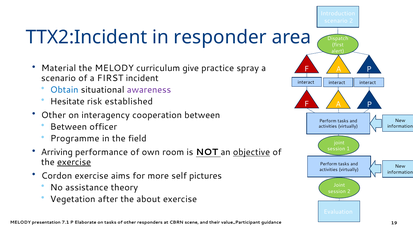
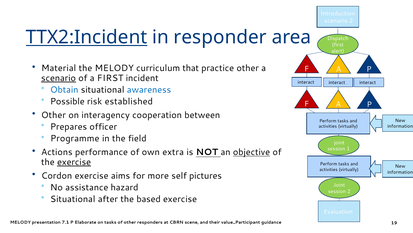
TTX2:Incident underline: none -> present
give: give -> that
practice spray: spray -> other
scenario at (59, 78) underline: none -> present
awareness colour: purple -> blue
Hesitate: Hesitate -> Possible
Between at (69, 127): Between -> Prepares
Arriving: Arriving -> Actions
room: room -> extra
theory: theory -> hazard
Vegetation at (73, 199): Vegetation -> Situational
about: about -> based
